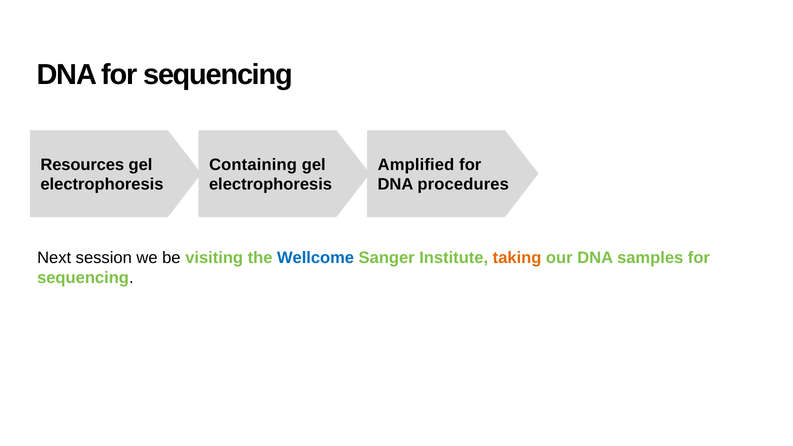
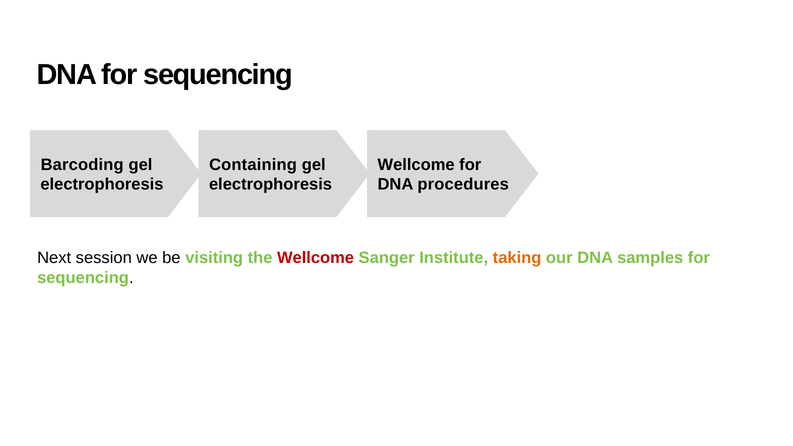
Resources: Resources -> Barcoding
Amplified at (416, 165): Amplified -> Wellcome
Wellcome at (316, 258) colour: blue -> red
